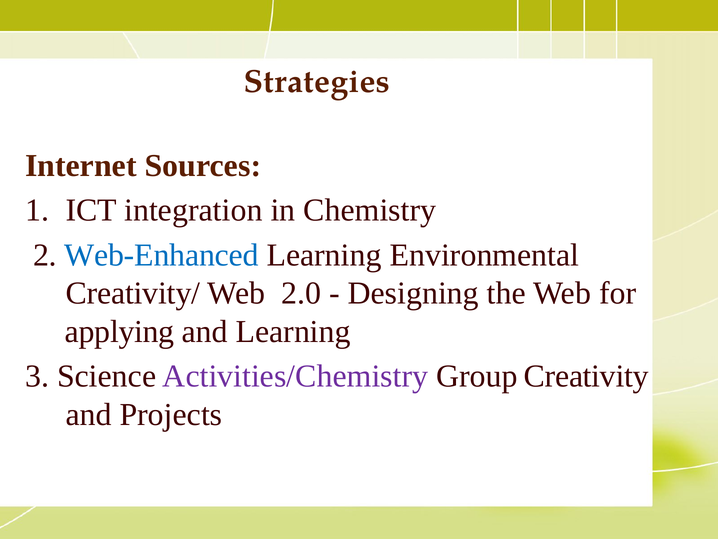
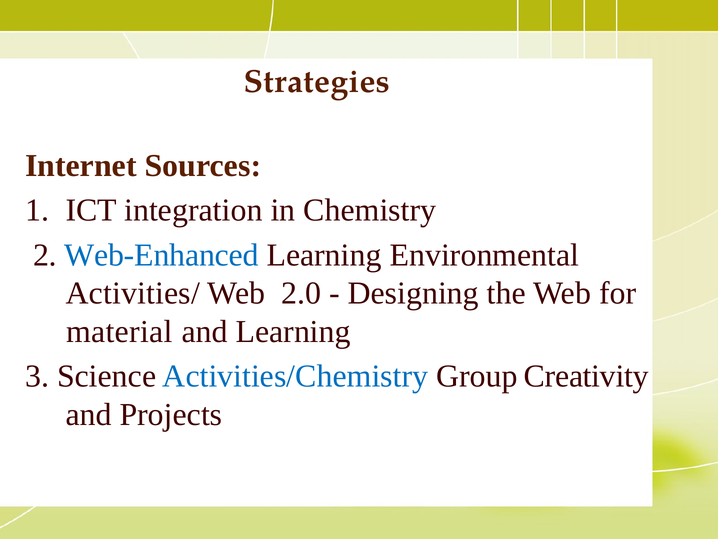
Creativity/: Creativity/ -> Activities/
applying: applying -> material
Activities/Chemistry colour: purple -> blue
